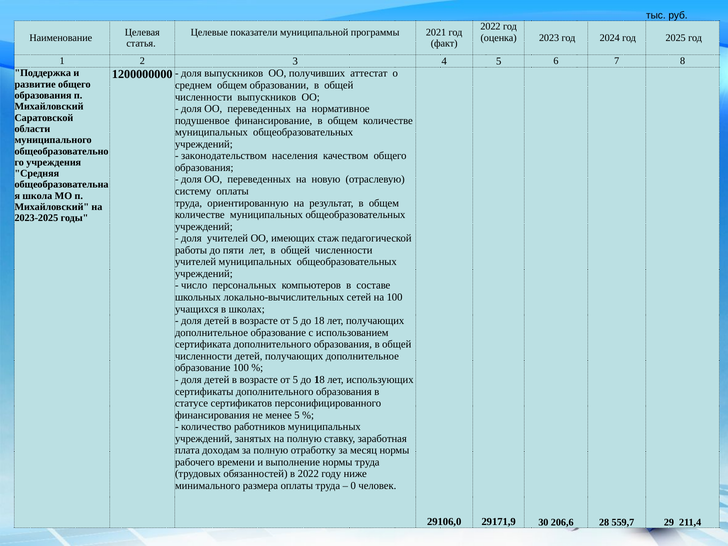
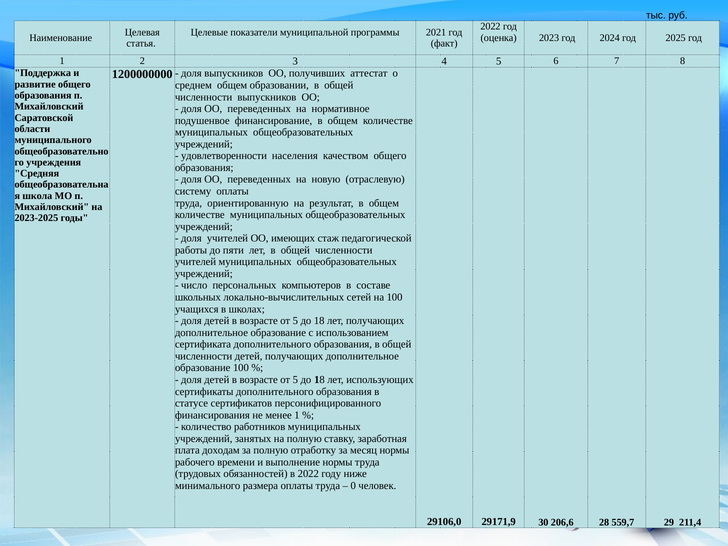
законодательством: законодательством -> удовлетворенности
менее 5: 5 -> 1
